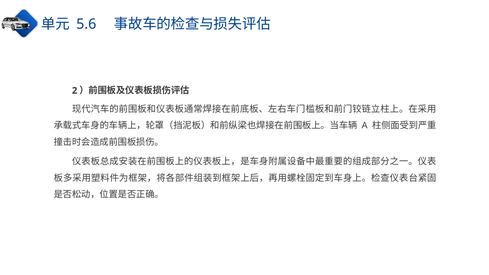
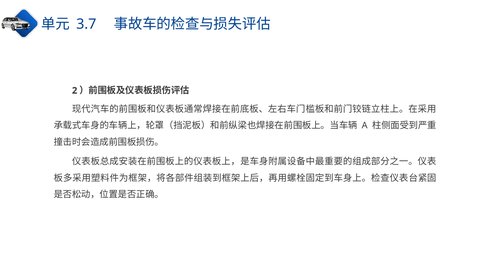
5.6: 5.6 -> 3.7
